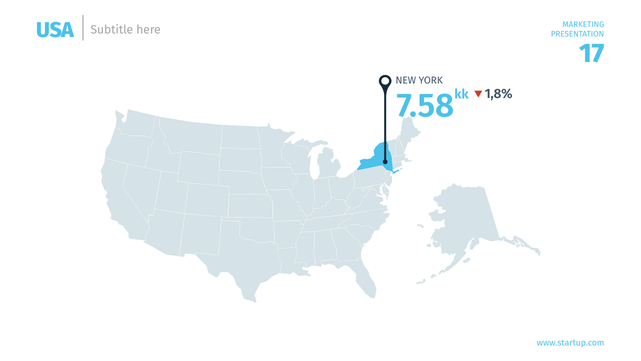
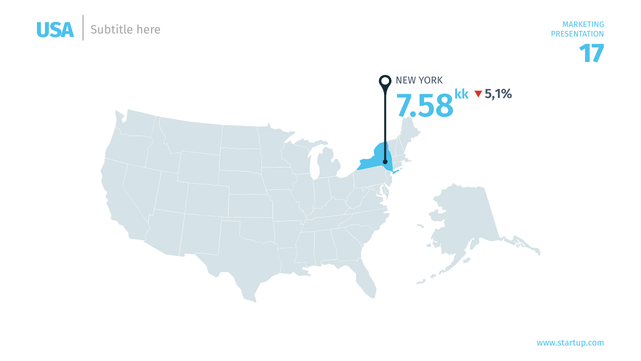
1,8%: 1,8% -> 5,1%
